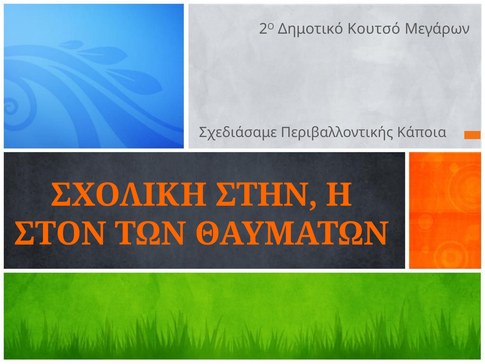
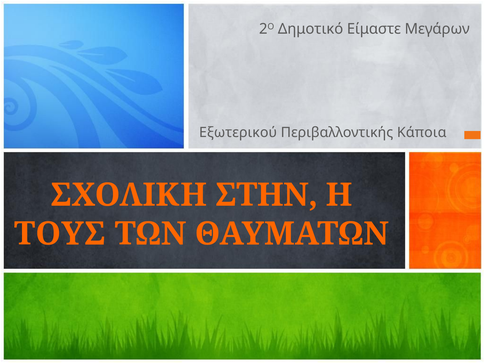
Κουτσό: Κουτσό -> Είμαστε
Σχεδιάσαμε: Σχεδιάσαμε -> Εξωτερικού
ΣΤΟΝ: ΣΤΟΝ -> ΤΟΥΣ
